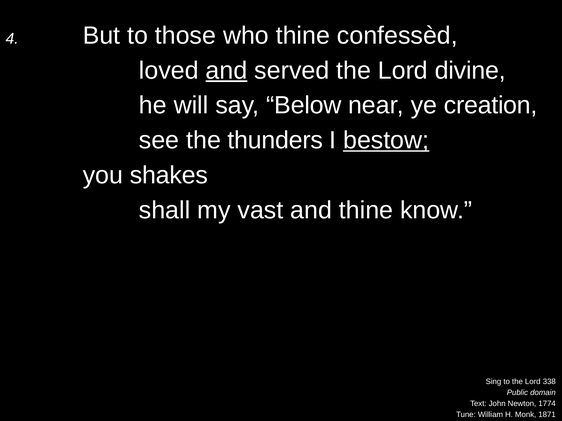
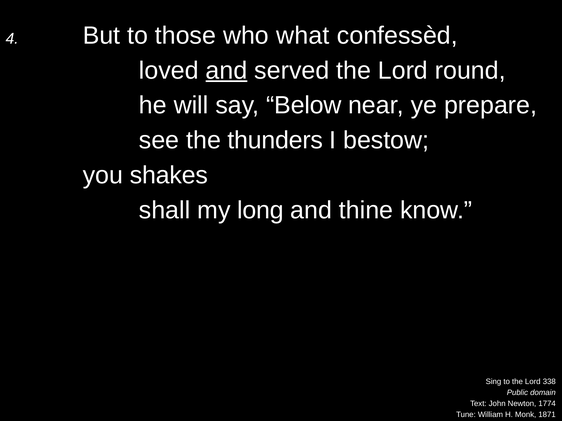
who thine: thine -> what
divine: divine -> round
creation: creation -> prepare
bestow underline: present -> none
vast: vast -> long
